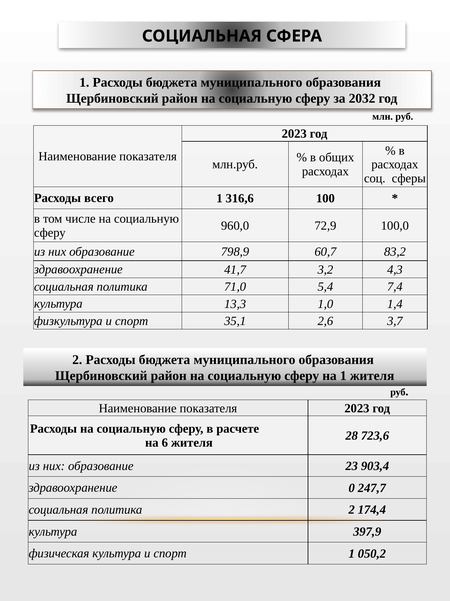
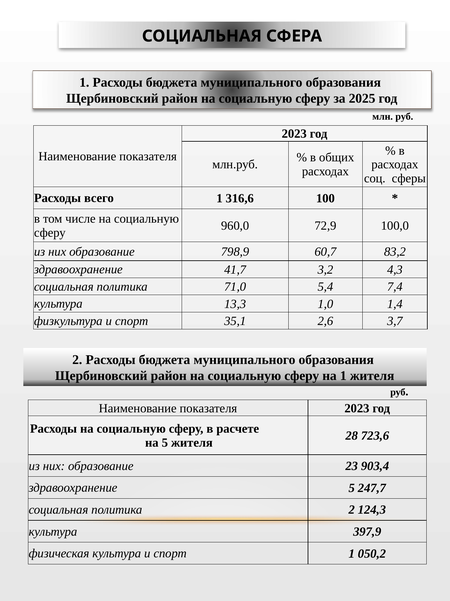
2032: 2032 -> 2025
на 6: 6 -> 5
здравоохранение 0: 0 -> 5
174,4: 174,4 -> 124,3
